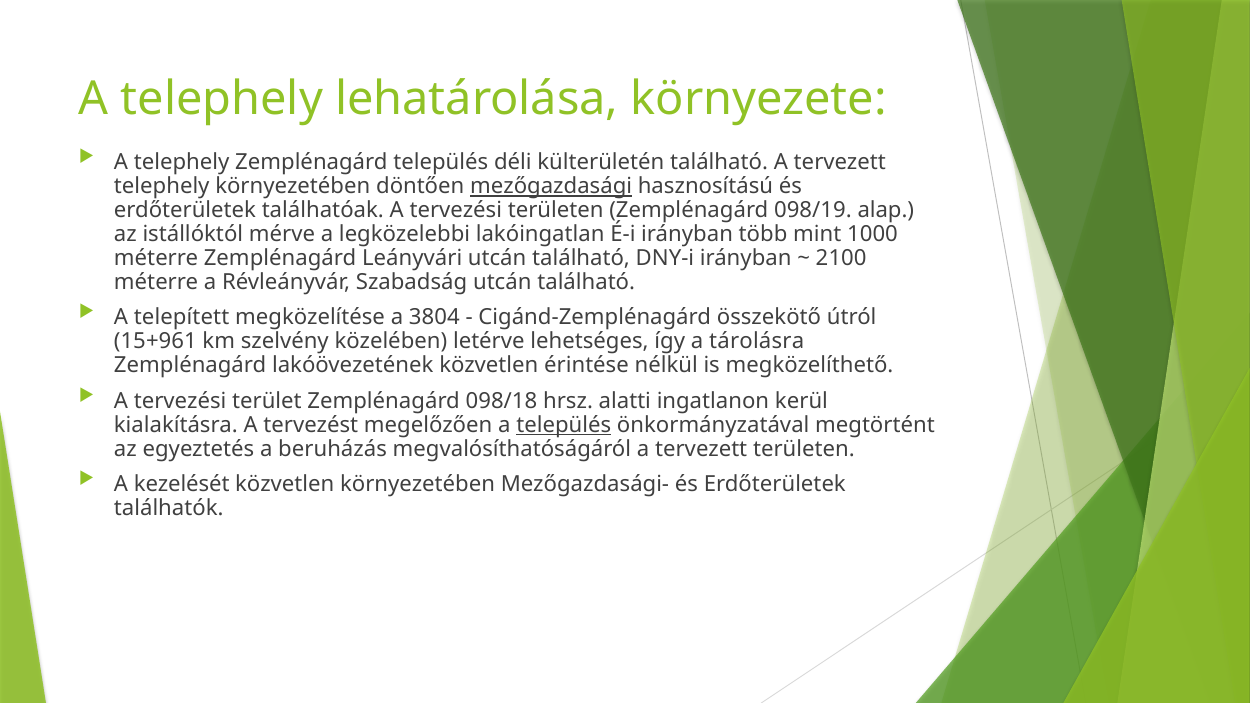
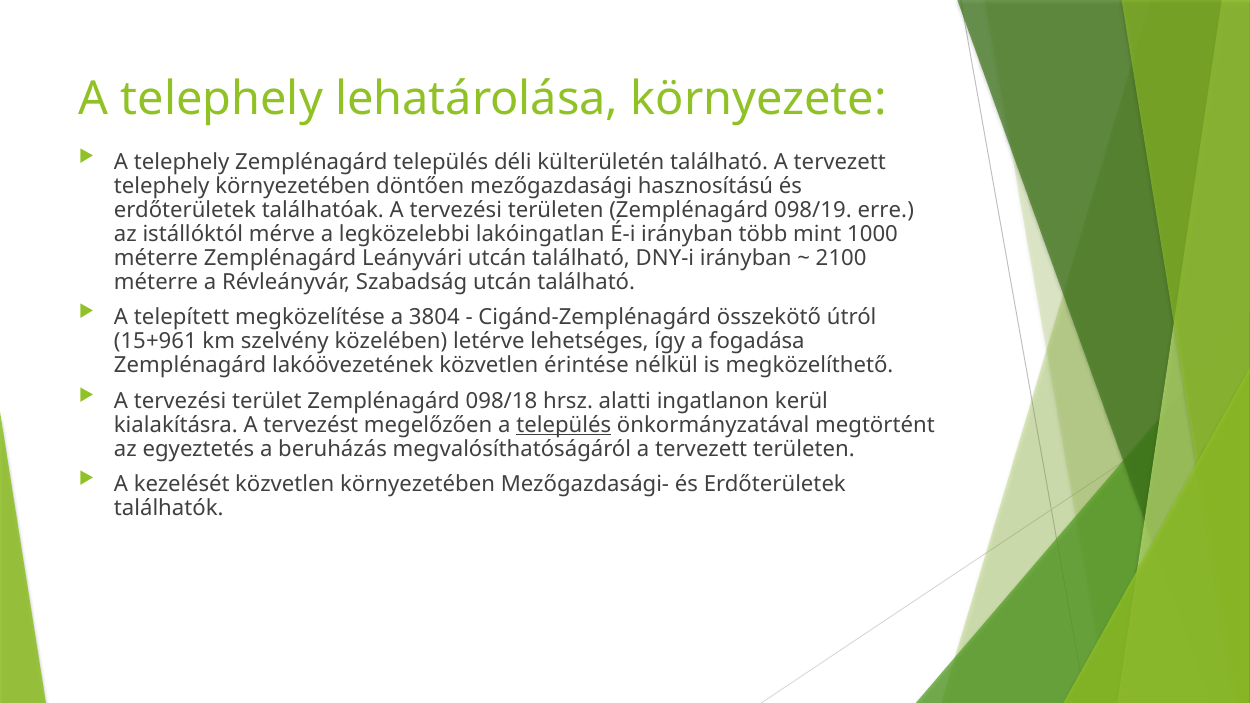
mezőgazdasági underline: present -> none
alap: alap -> erre
tárolásra: tárolásra -> fogadása
